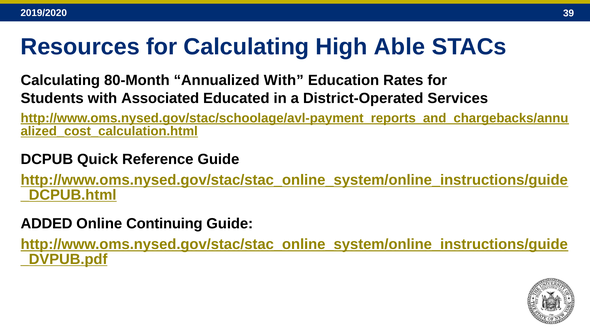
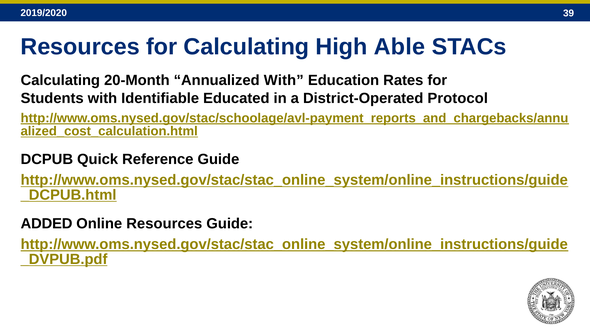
80-Month: 80-Month -> 20-Month
Associated: Associated -> Identifiable
Services: Services -> Protocol
Online Continuing: Continuing -> Resources
